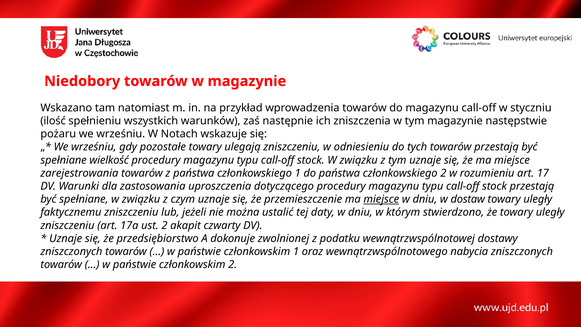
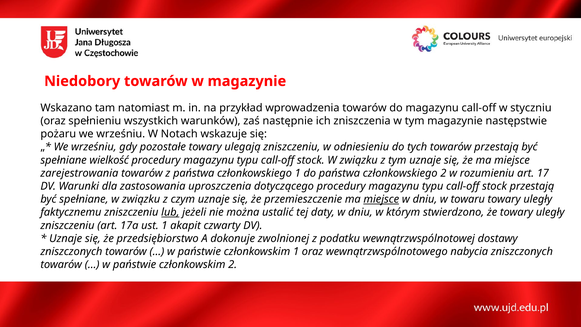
ilość at (53, 121): ilość -> oraz
dostaw: dostaw -> towaru
lub underline: none -> present
ust 2: 2 -> 1
